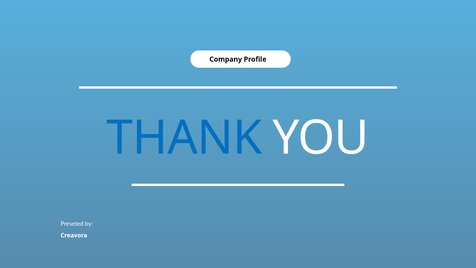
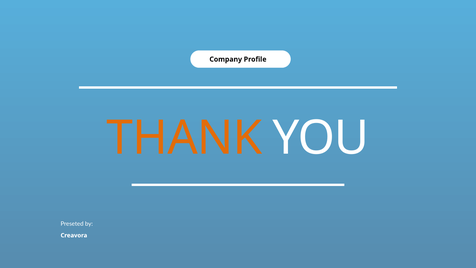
THANK colour: blue -> orange
